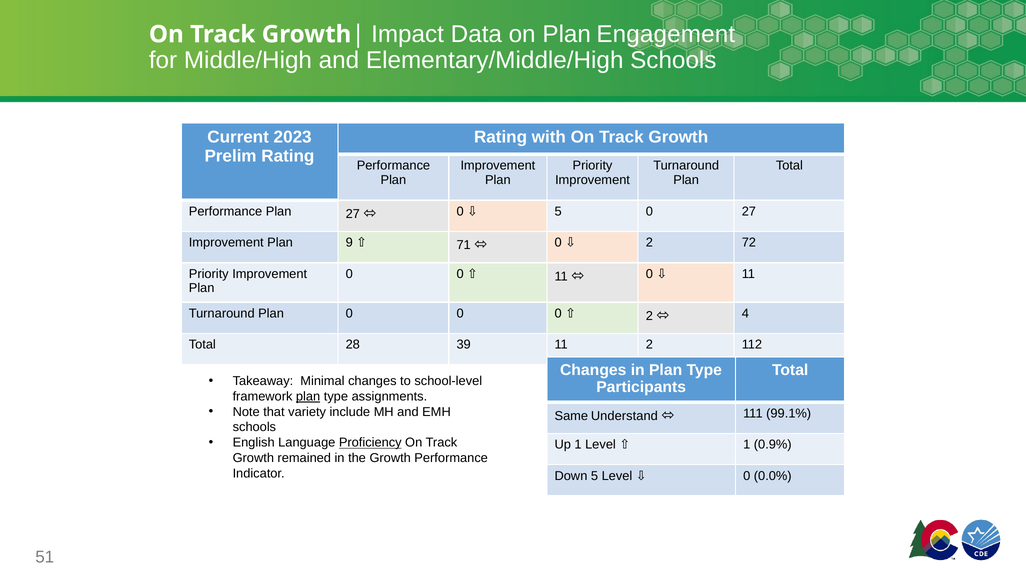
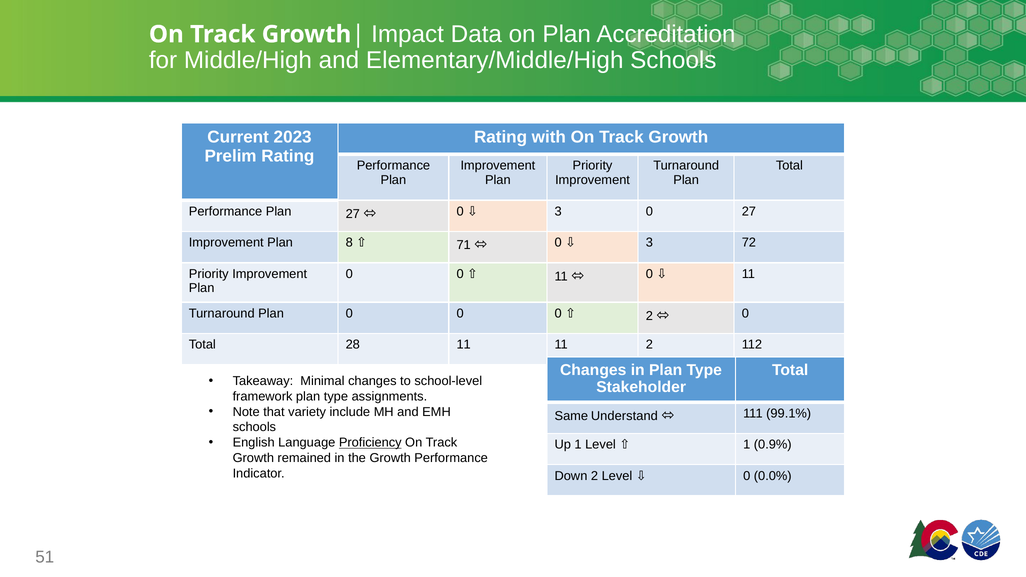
Engagement: Engagement -> Accreditation
5 at (558, 212): 5 -> 3
9: 9 -> 8
2 at (649, 243): 2 -> 3
4 at (745, 314): 4 -> 0
28 39: 39 -> 11
Participants: Participants -> Stakeholder
plan at (308, 397) underline: present -> none
Down 5: 5 -> 2
